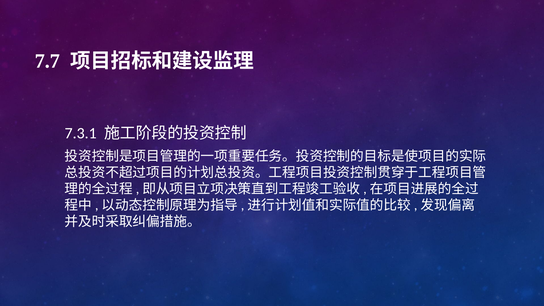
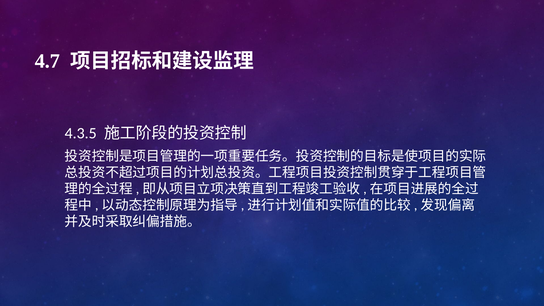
7.7: 7.7 -> 4.7
7.3.1: 7.3.1 -> 4.3.5
